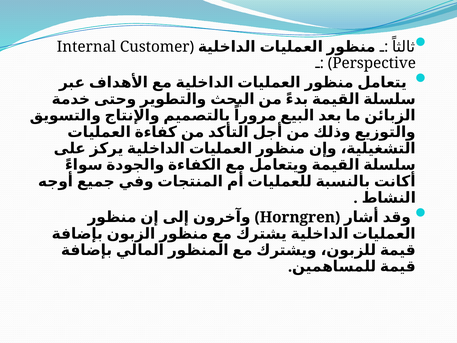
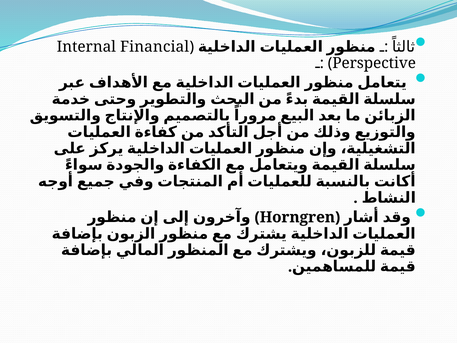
Customer: Customer -> Financial
